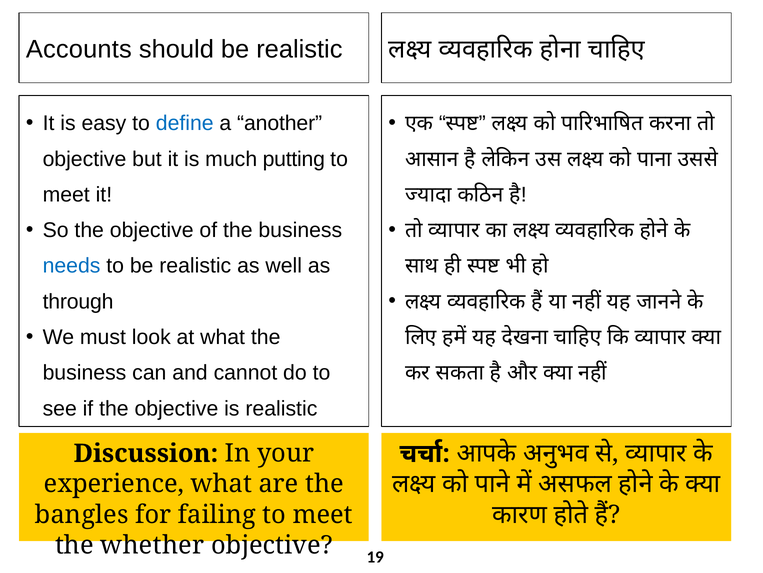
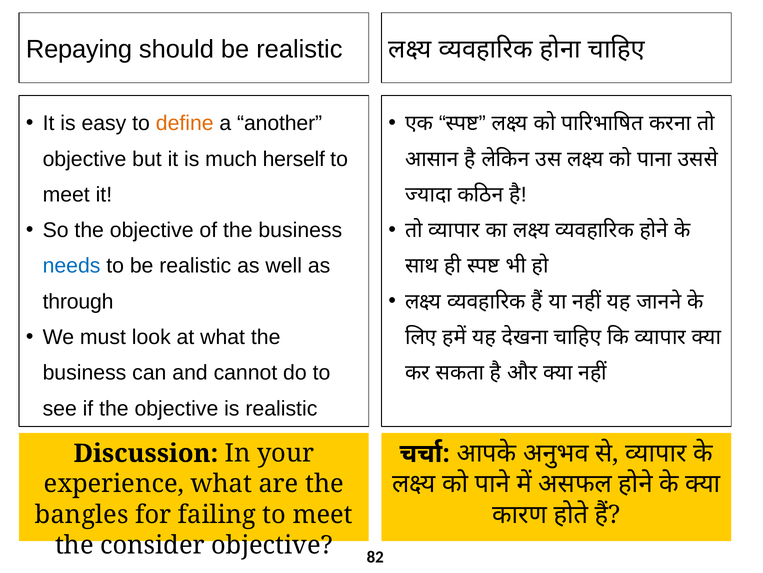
Accounts: Accounts -> Repaying
define colour: blue -> orange
putting: putting -> herself
whether: whether -> consider
19: 19 -> 82
